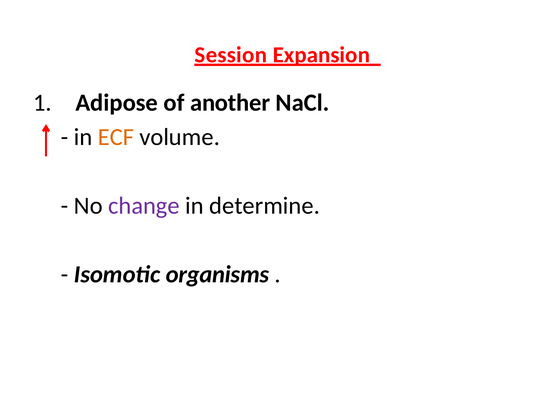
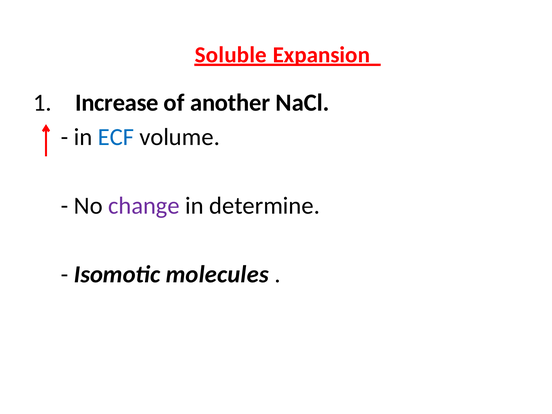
Session: Session -> Soluble
Adipose: Adipose -> Increase
ECF colour: orange -> blue
organisms: organisms -> molecules
